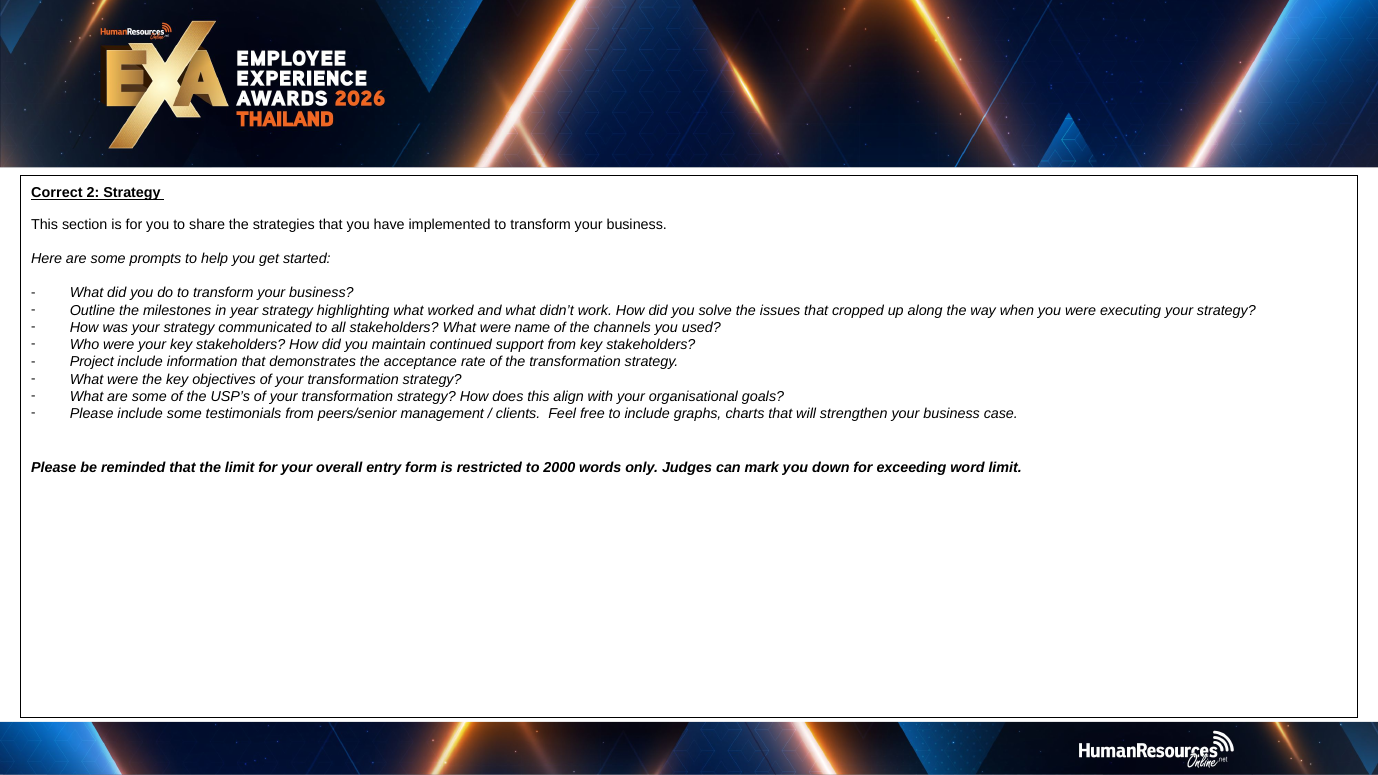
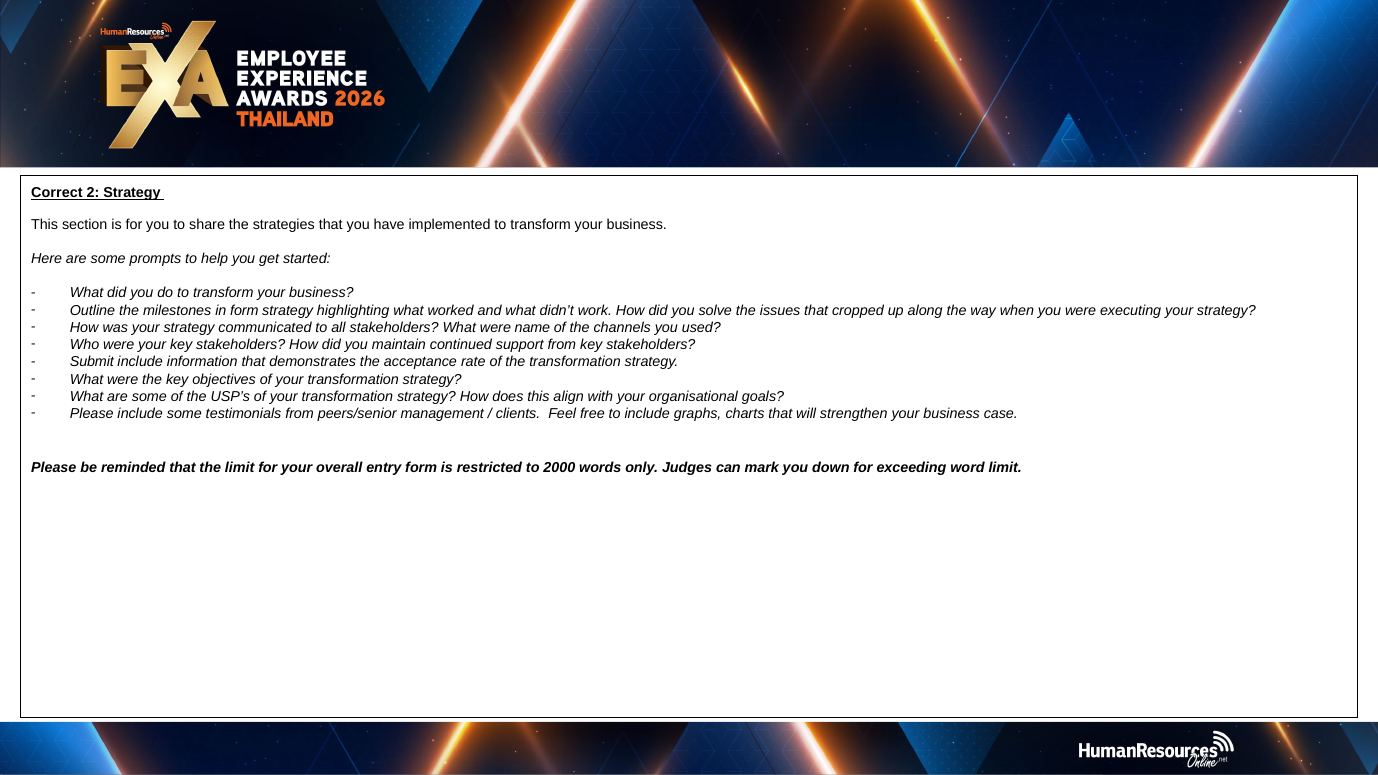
in year: year -> form
Project: Project -> Submit
